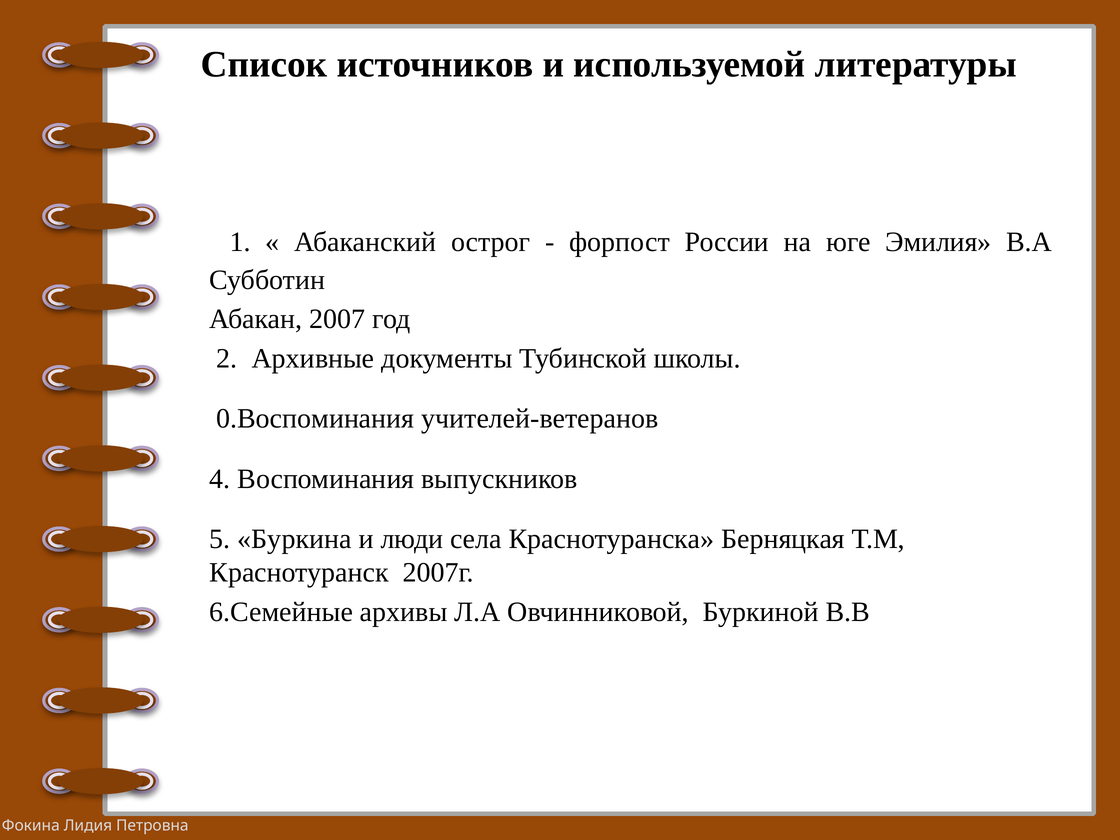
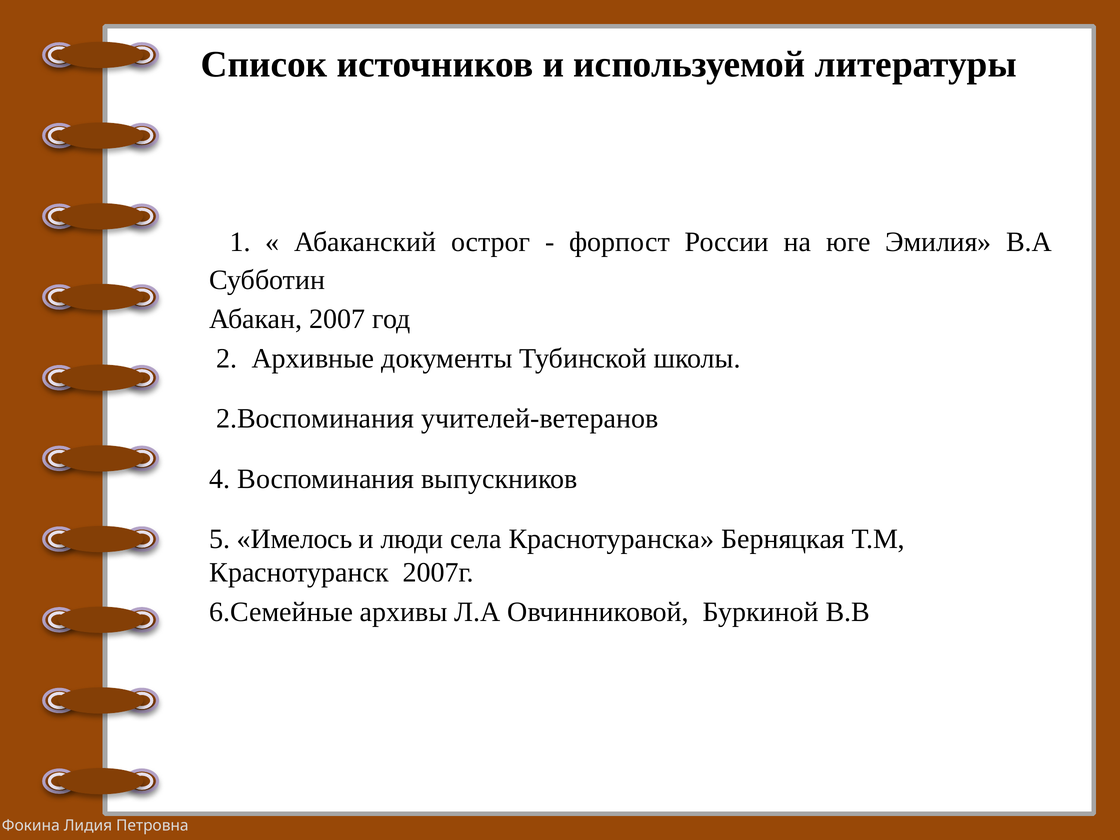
0.Воспоминания: 0.Воспоминания -> 2.Воспоминания
Буркина: Буркина -> Имелось
